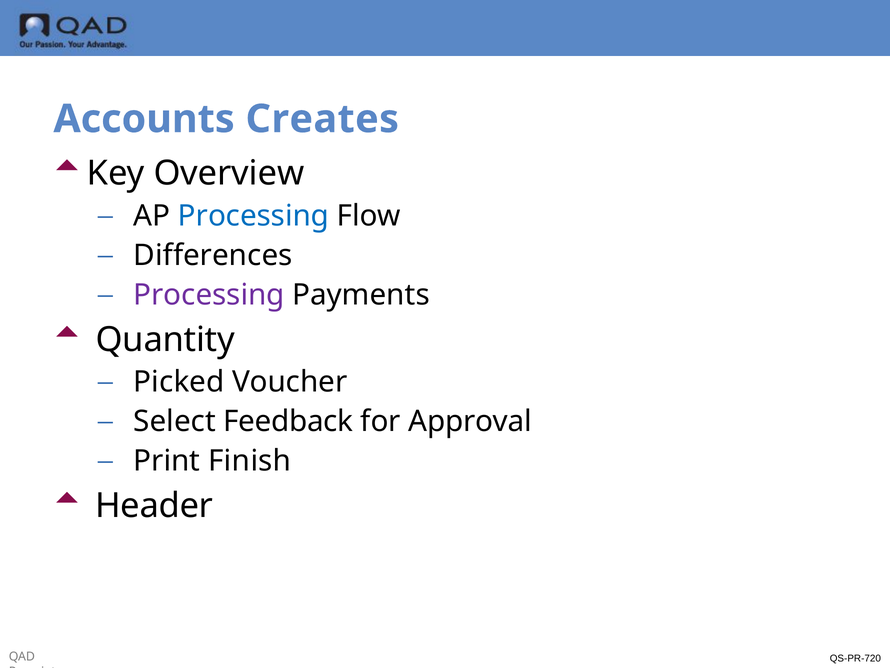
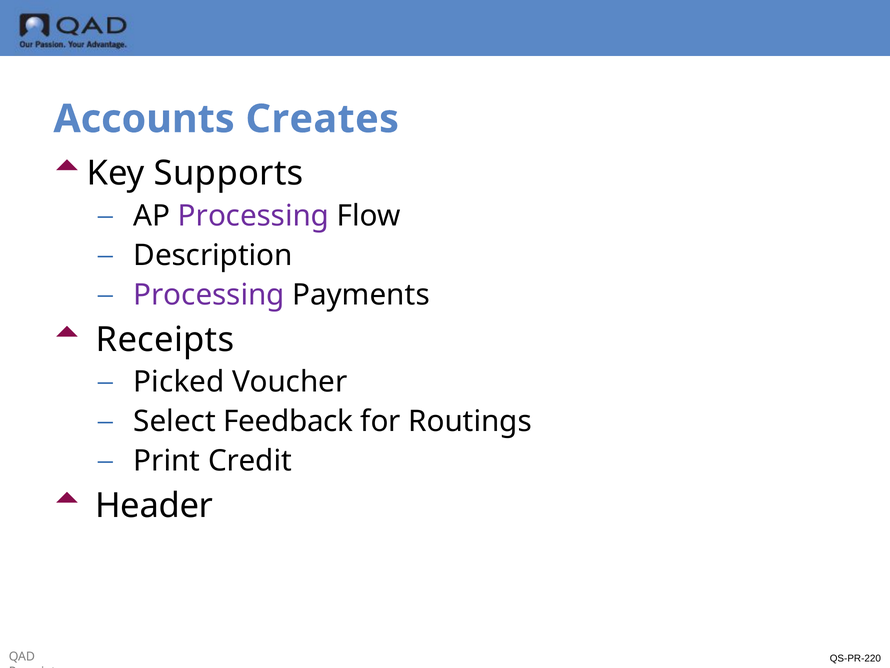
Overview: Overview -> Supports
Processing at (254, 216) colour: blue -> purple
Differences: Differences -> Description
Quantity: Quantity -> Receipts
Approval: Approval -> Routings
Finish: Finish -> Credit
QS-PR-720: QS-PR-720 -> QS-PR-220
